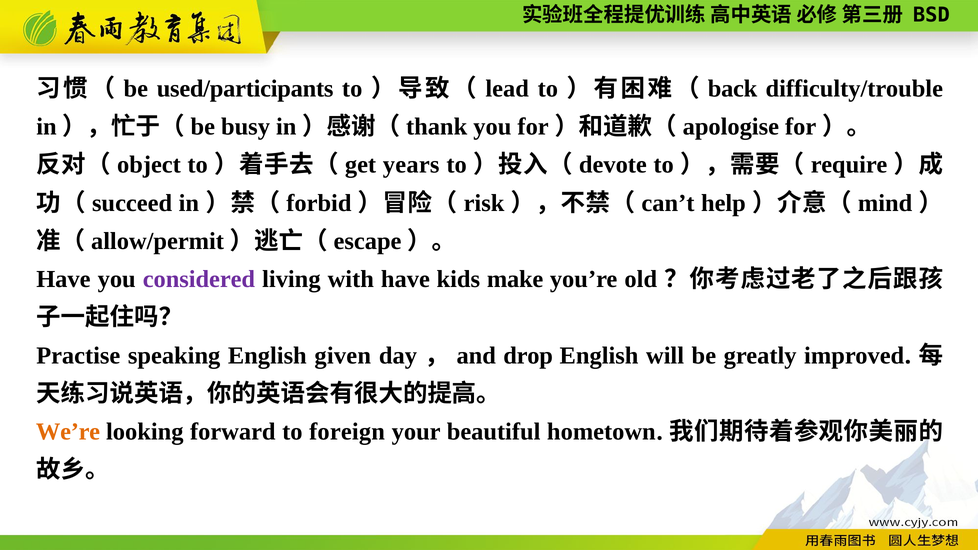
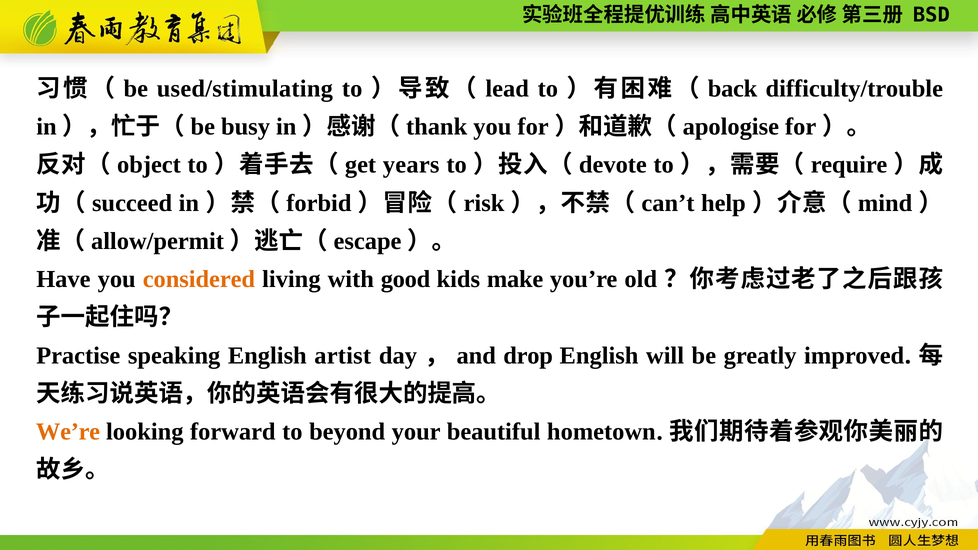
used/participants: used/participants -> used/stimulating
considered colour: purple -> orange
with have: have -> good
given: given -> artist
foreign: foreign -> beyond
